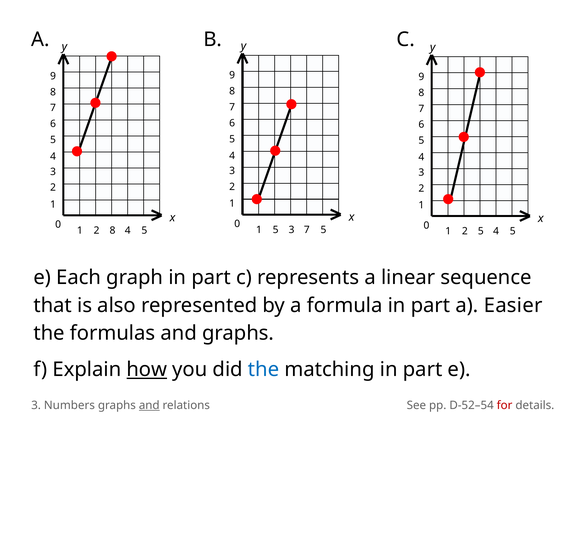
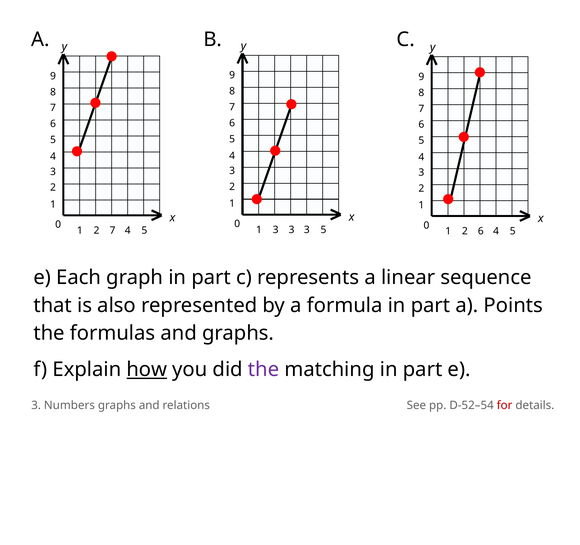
1 5: 5 -> 3
7 at (307, 230): 7 -> 3
2 8: 8 -> 7
2 5: 5 -> 6
Easier: Easier -> Points
the at (264, 370) colour: blue -> purple
and at (149, 405) underline: present -> none
